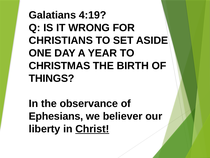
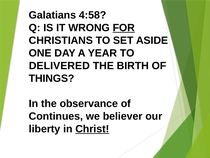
4:19: 4:19 -> 4:58
FOR underline: none -> present
CHRISTMAS: CHRISTMAS -> DELIVERED
Ephesians: Ephesians -> Continues
